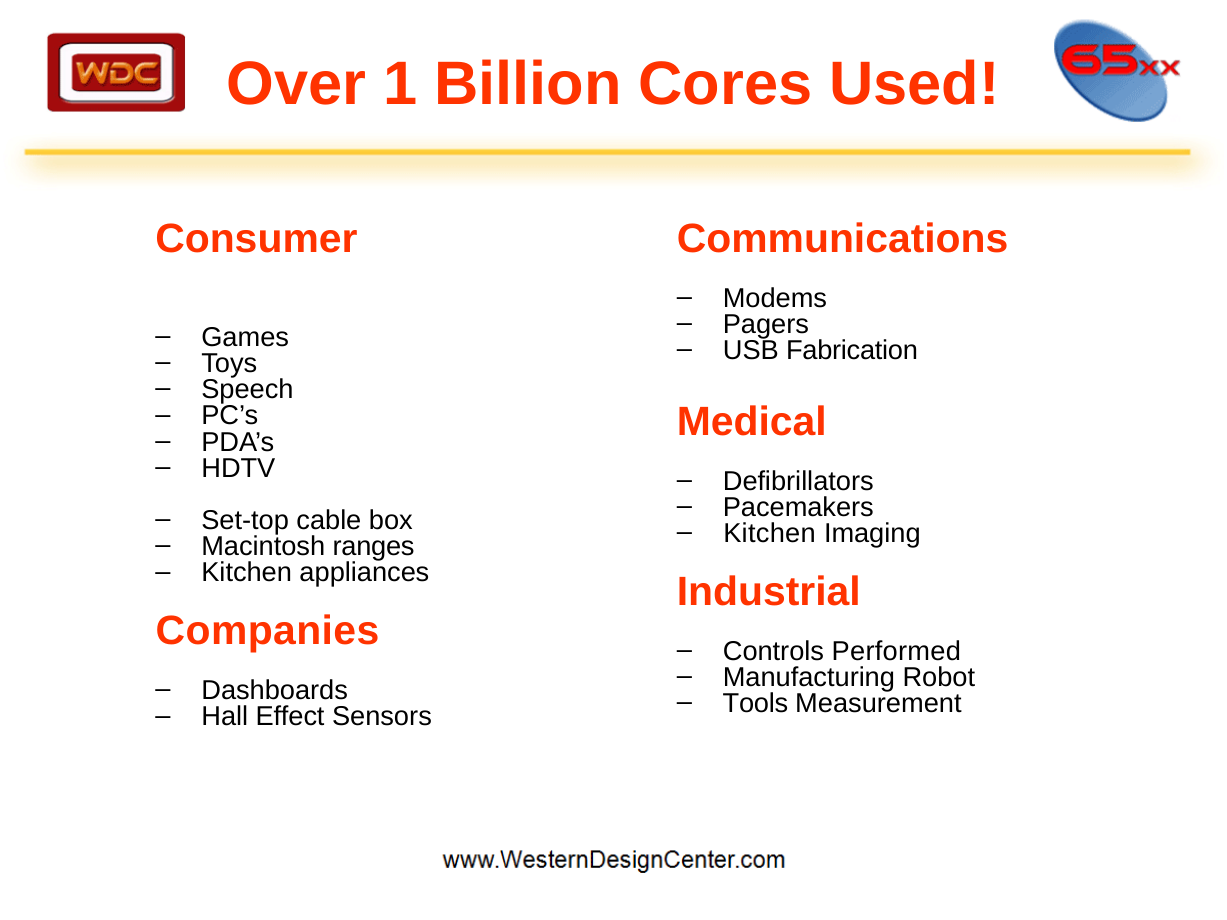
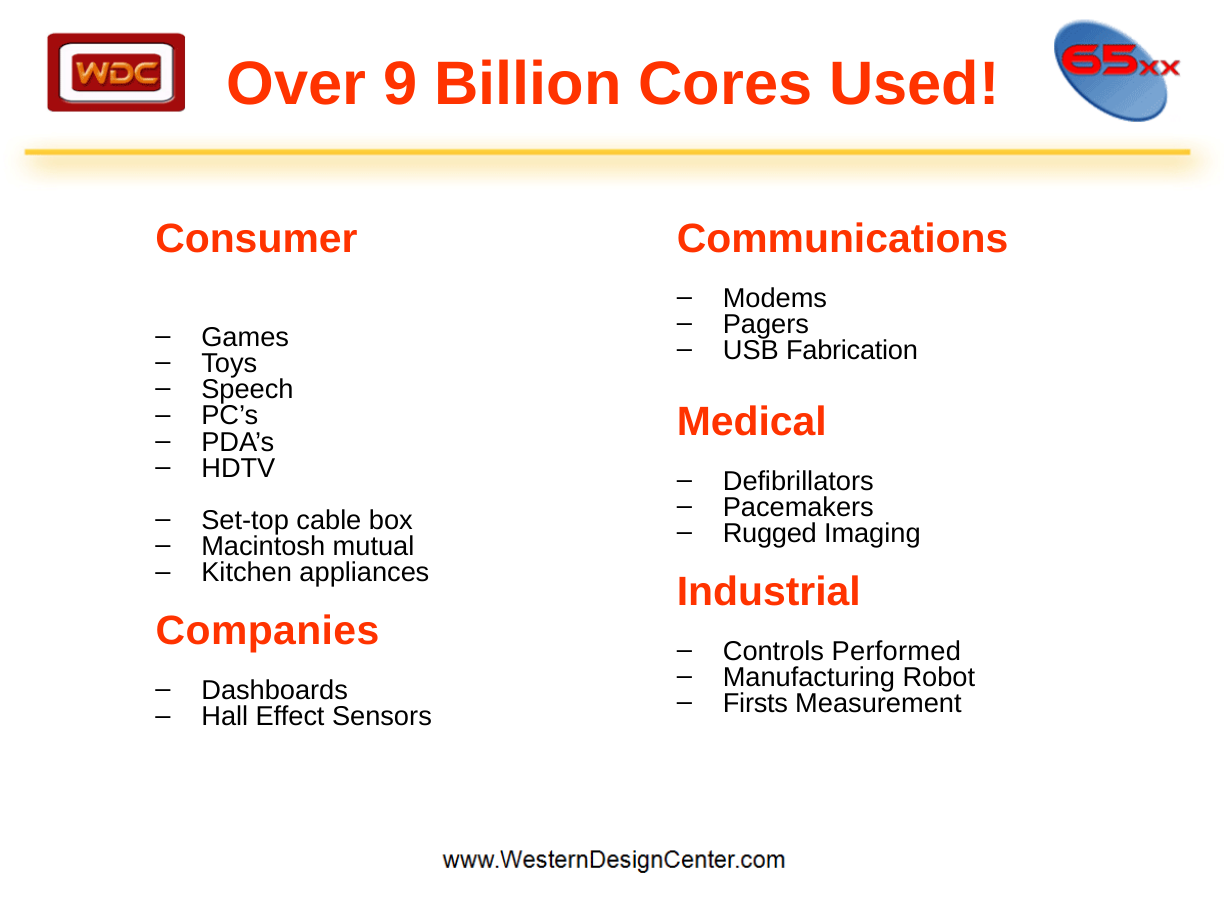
1: 1 -> 9
Kitchen at (770, 534): Kitchen -> Rugged
ranges: ranges -> mutual
Tools: Tools -> Firsts
